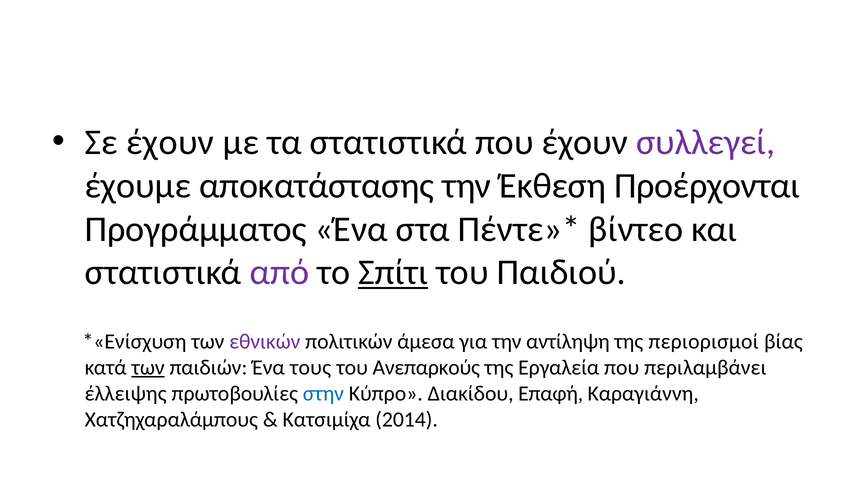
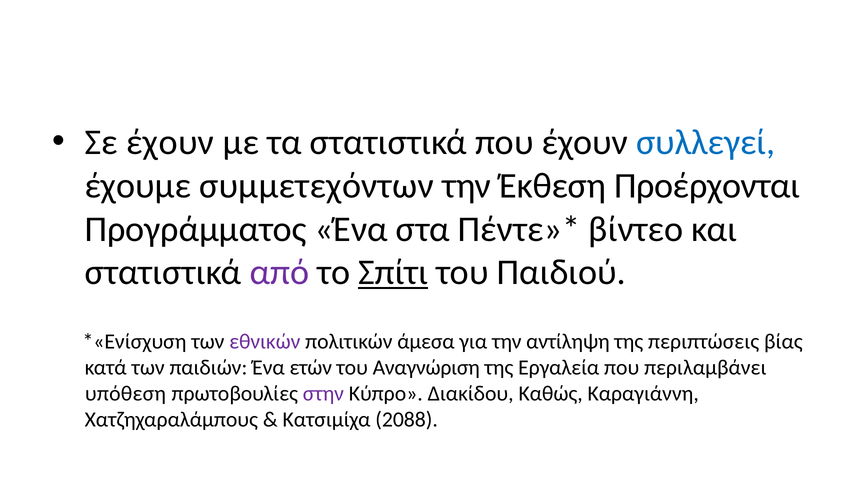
συλλεγεί colour: purple -> blue
αποκατάστασης: αποκατάστασης -> συμμετεχόντων
περιορισμοί: περιορισμοί -> περιπτώσεις
των at (148, 368) underline: present -> none
τους: τους -> ετών
Ανεπαρκούς: Ανεπαρκούς -> Αναγνώριση
έλλειψης: έλλειψης -> υπόθεση
στην colour: blue -> purple
Επαφή: Επαφή -> Καθώς
2014: 2014 -> 2088
